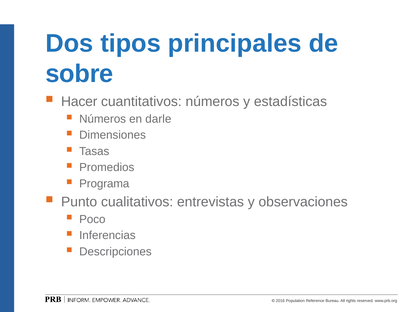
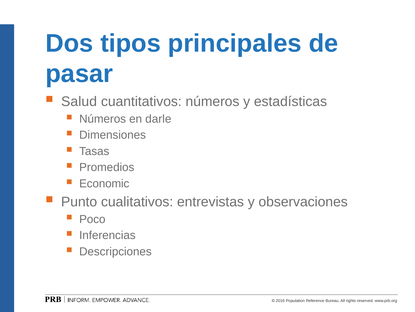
sobre: sobre -> pasar
Hacer: Hacer -> Salud
Programa: Programa -> Economic
